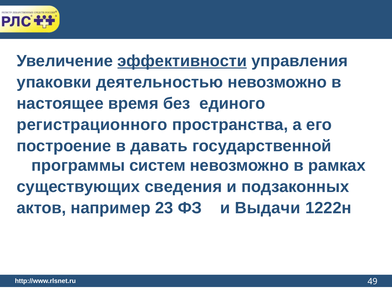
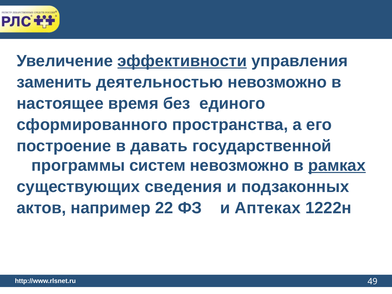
упаковки: упаковки -> заменить
регистрационного: регистрационного -> сформированного
рамках underline: none -> present
23: 23 -> 22
Выдачи: Выдачи -> Аптеках
